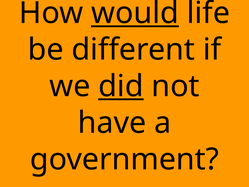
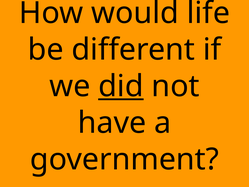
would underline: present -> none
